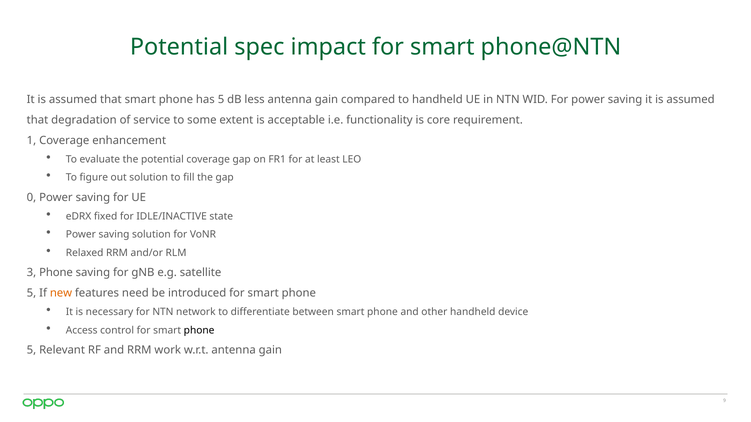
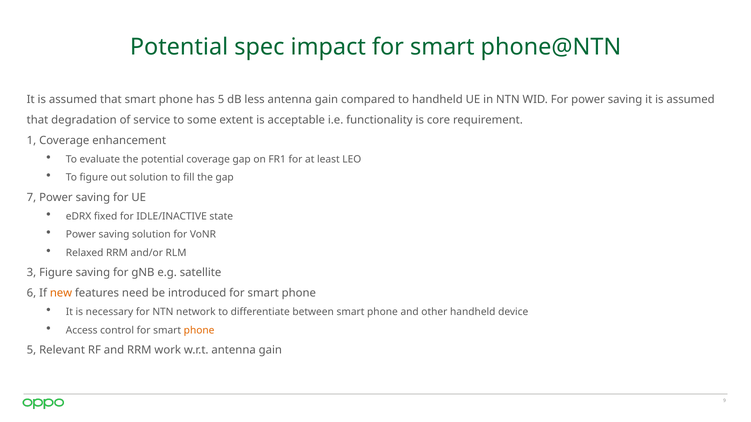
0: 0 -> 7
3 Phone: Phone -> Figure
5 at (31, 293): 5 -> 6
phone at (199, 331) colour: black -> orange
